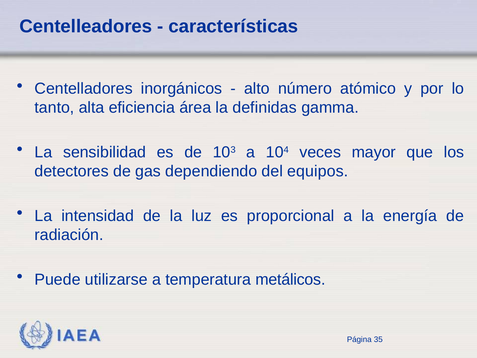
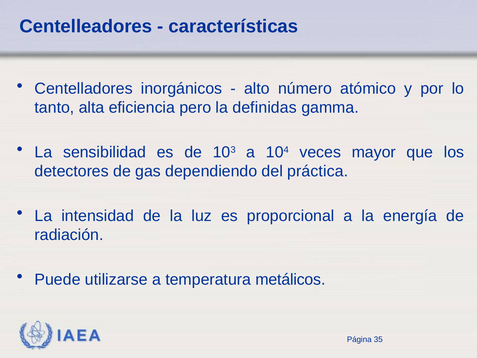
área: área -> pero
equipos: equipos -> práctica
